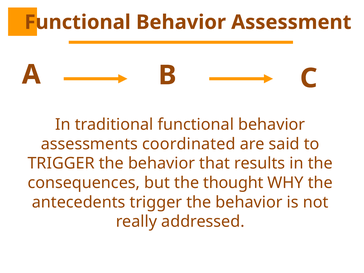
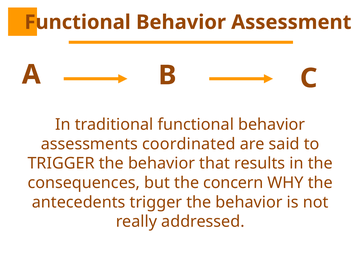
thought: thought -> concern
